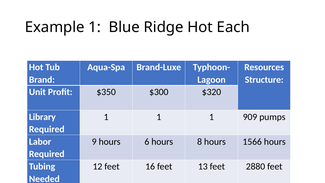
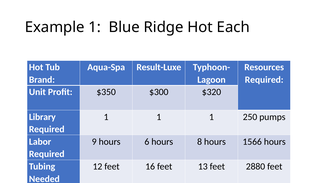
Brand-Luxe: Brand-Luxe -> Result-Luxe
Structure at (264, 80): Structure -> Required
909: 909 -> 250
